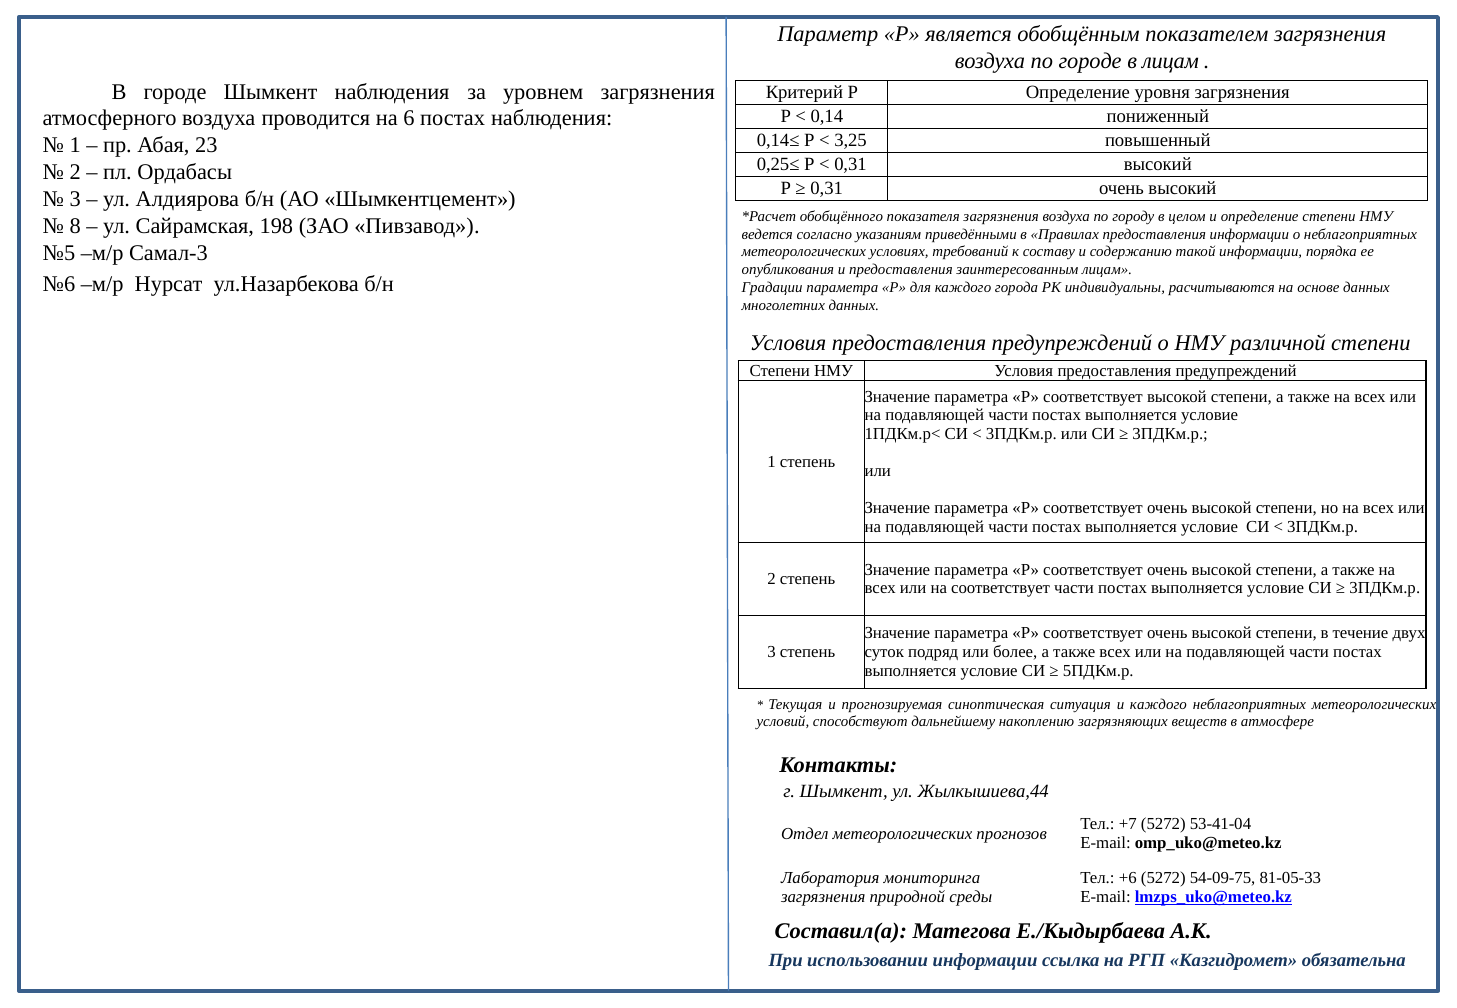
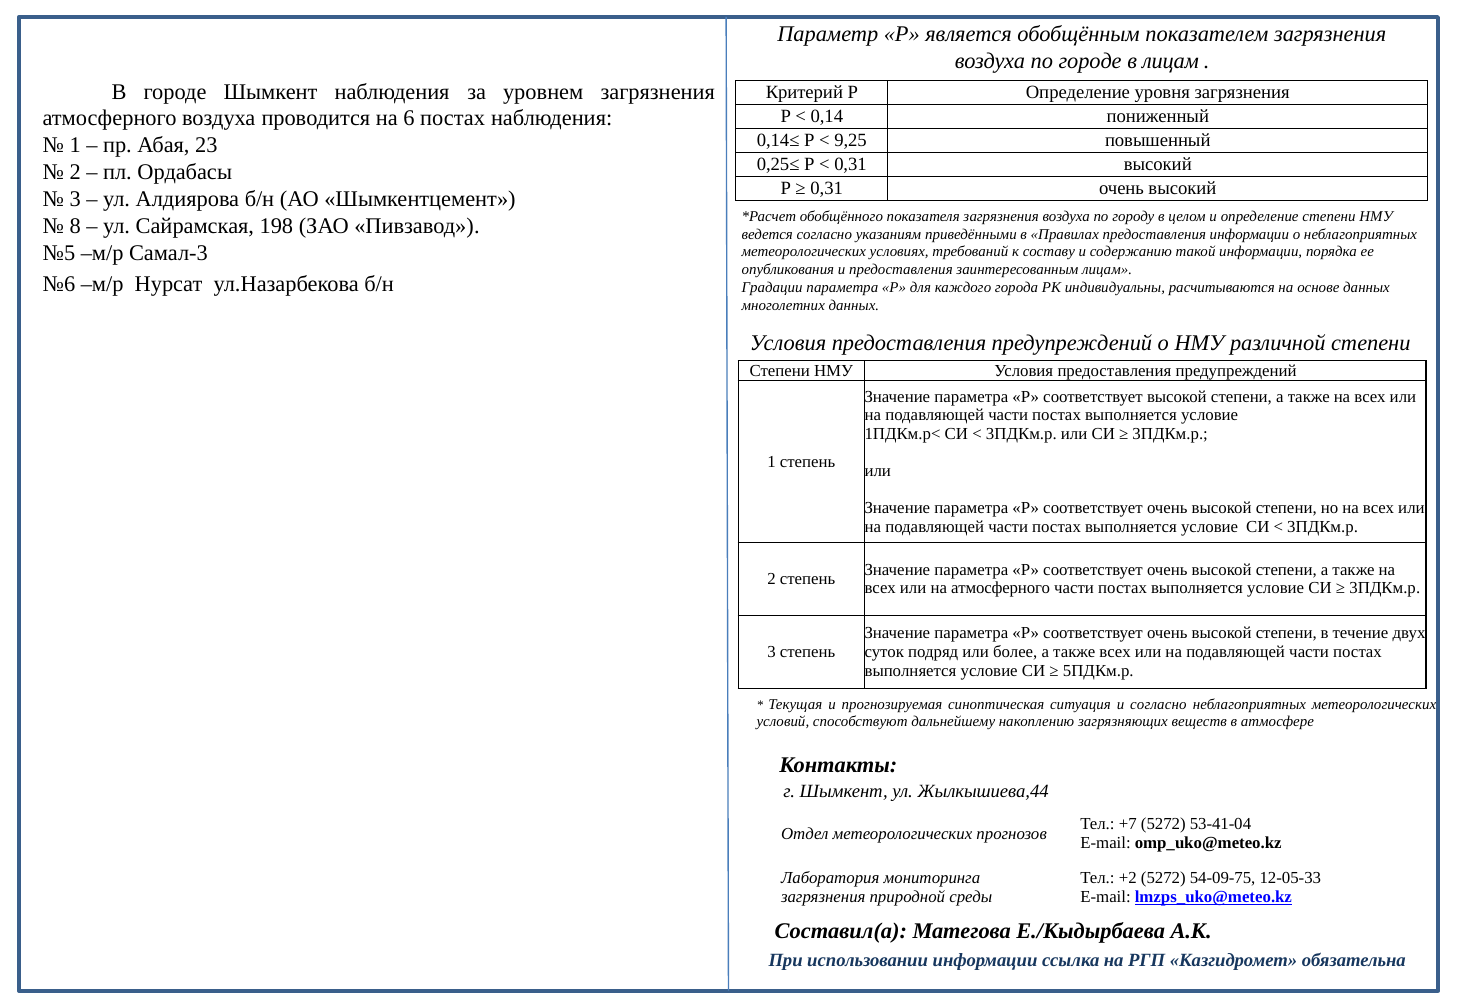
3,25: 3,25 -> 9,25
на соответствует: соответствует -> атмосферного
и каждого: каждого -> согласно
+6: +6 -> +2
81-05-33: 81-05-33 -> 12-05-33
